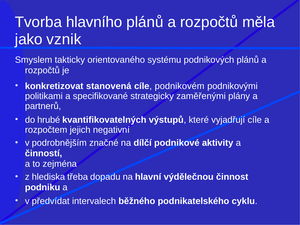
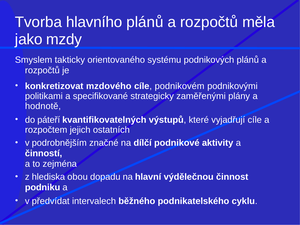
vznik: vznik -> mzdy
stanovená: stanovená -> mzdového
partnerů: partnerů -> hodnotě
hrubé: hrubé -> páteří
negativní: negativní -> ostatních
třeba: třeba -> obou
